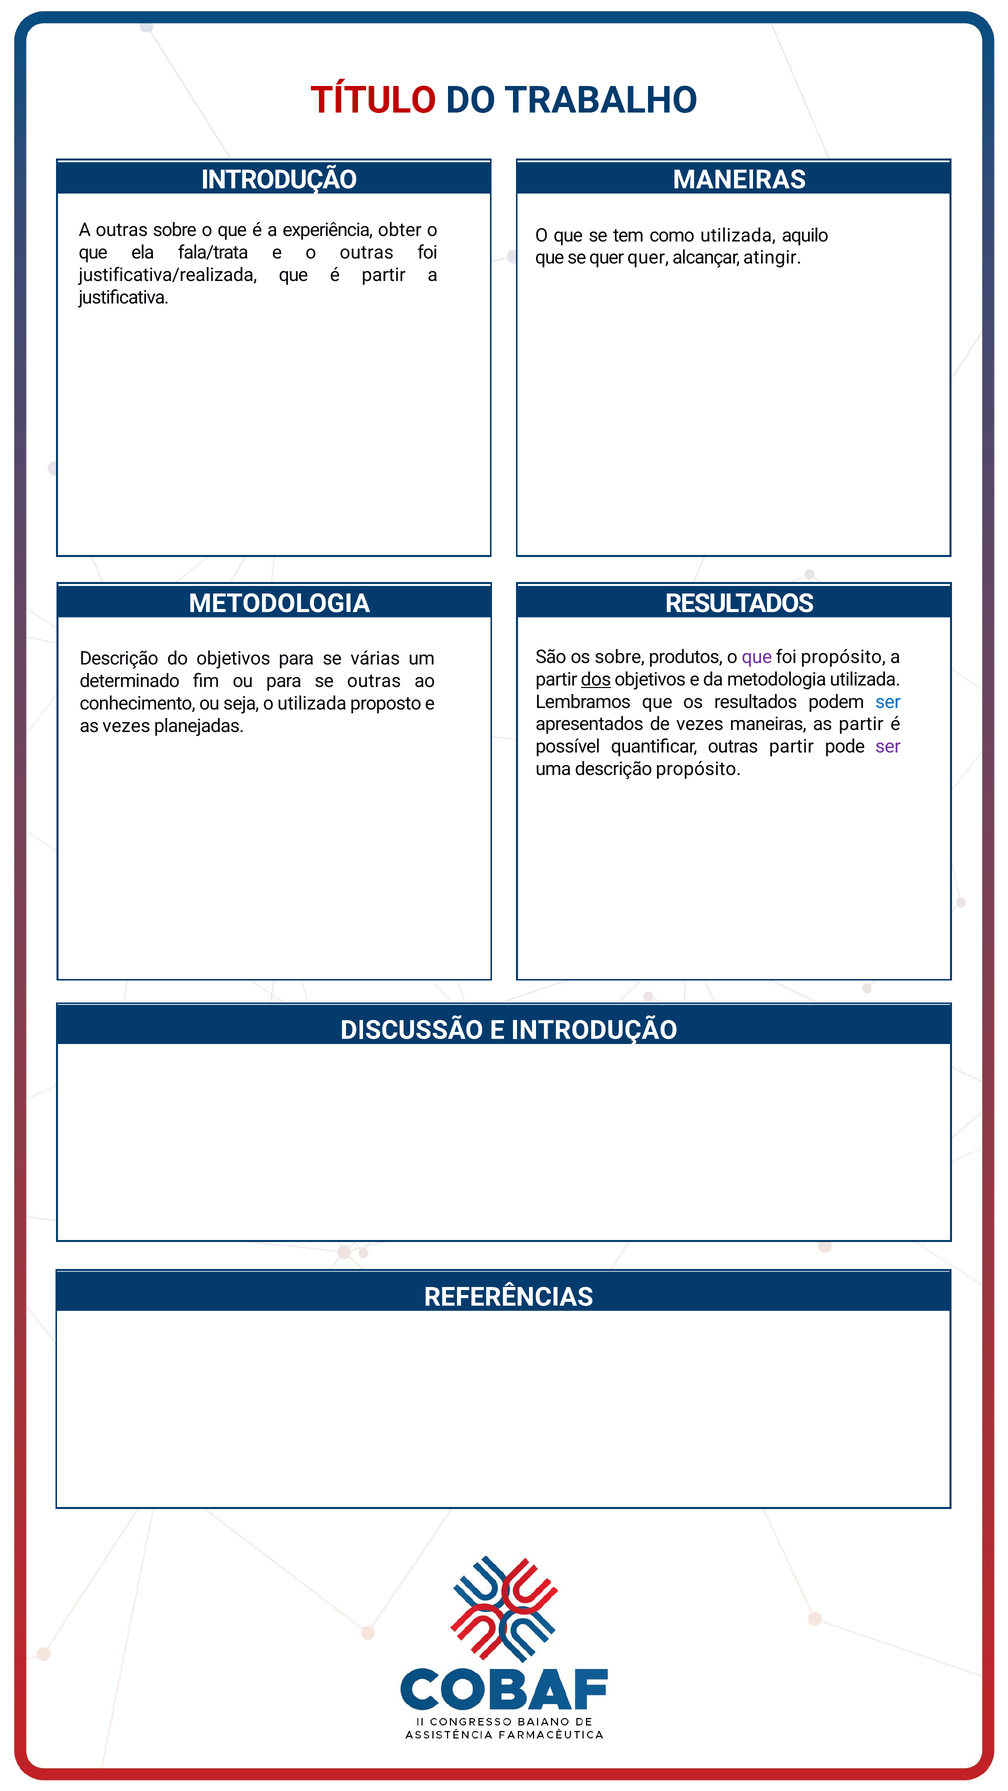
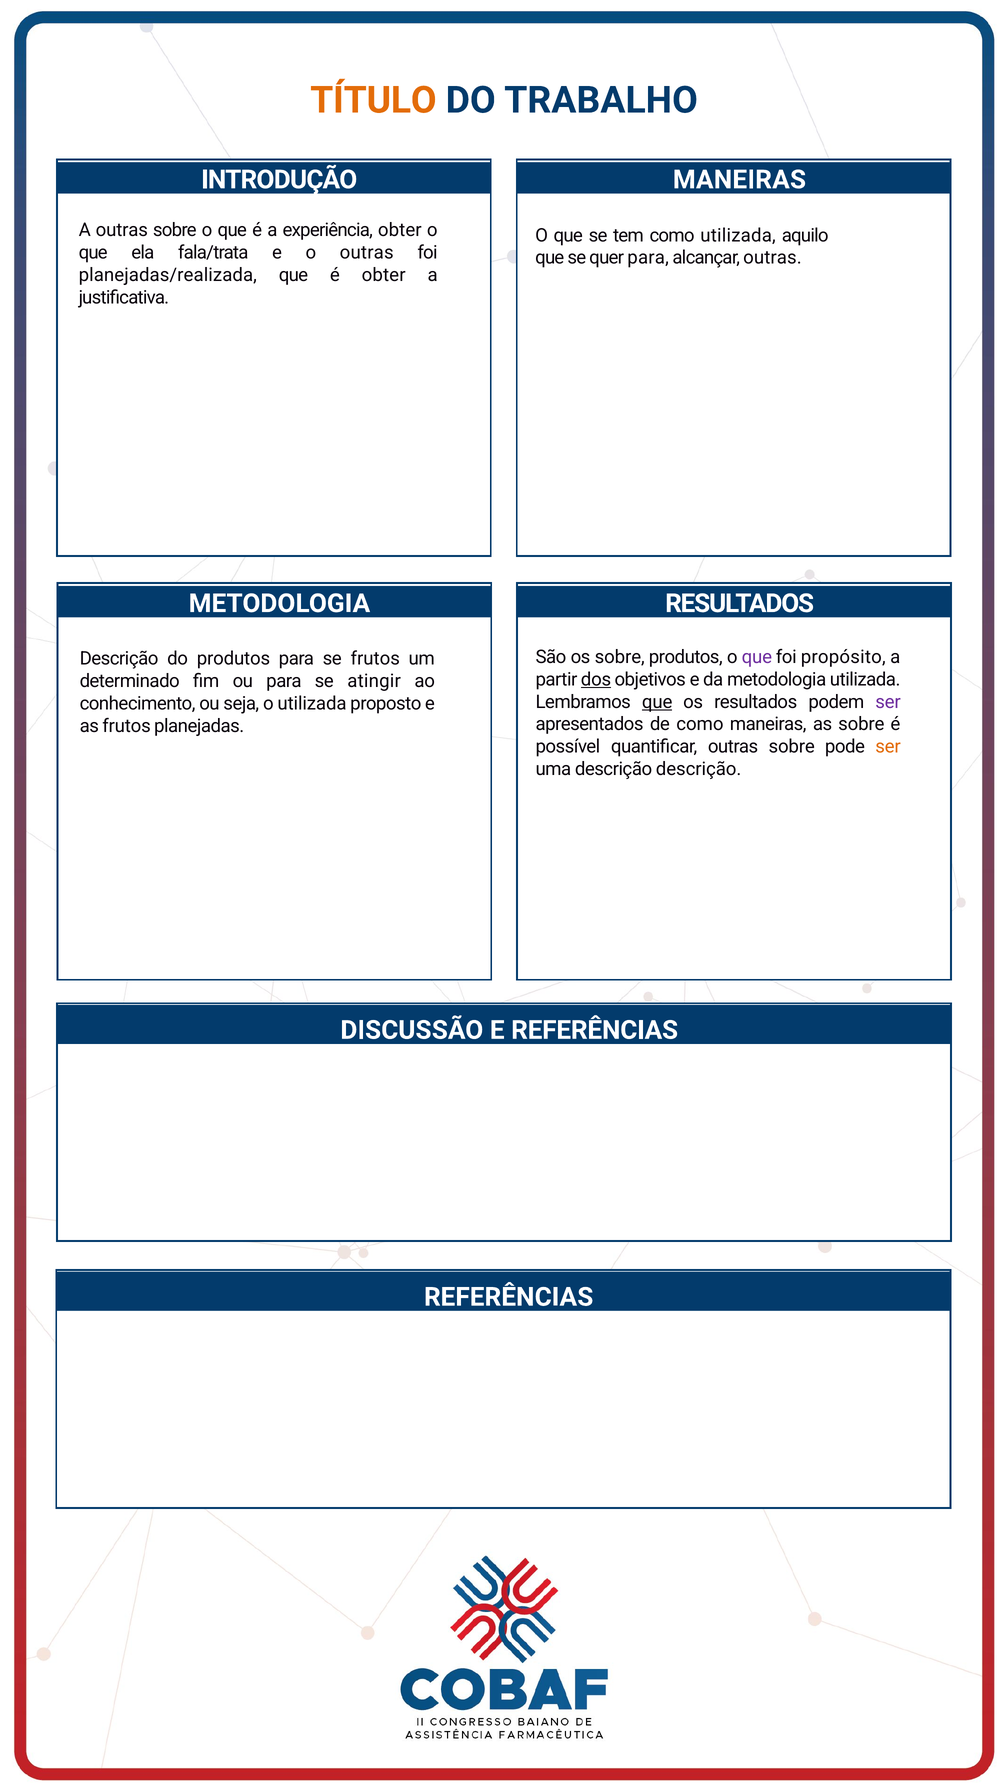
TÍTULO colour: red -> orange
quer quer: quer -> para
alcançar atingir: atingir -> outras
justificativa/realizada: justificativa/realizada -> planejadas/realizada
é partir: partir -> obter
do objetivos: objetivos -> produtos
se várias: várias -> frutos
se outras: outras -> atingir
que at (657, 702) underline: none -> present
ser at (888, 702) colour: blue -> purple
de vezes: vezes -> como
as partir: partir -> sobre
as vezes: vezes -> frutos
quantificar outras partir: partir -> sobre
ser at (888, 747) colour: purple -> orange
descrição propósito: propósito -> descrição
E INTRODUÇÃO: INTRODUÇÃO -> REFERÊNCIAS
